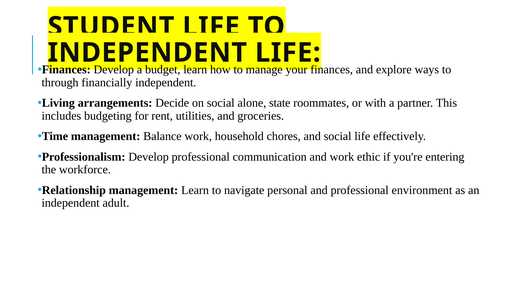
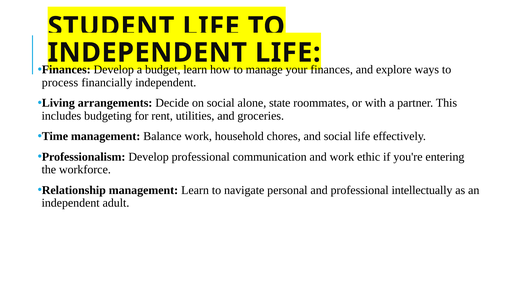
through: through -> process
environment: environment -> intellectually
